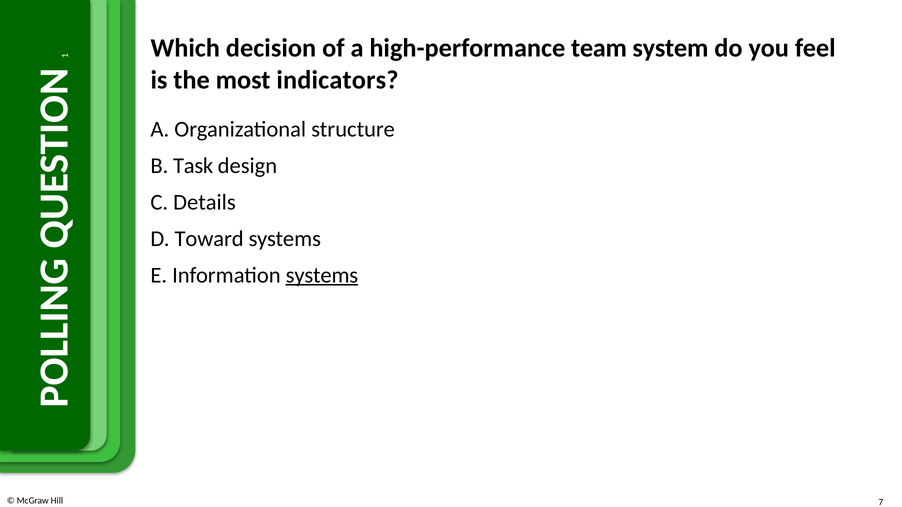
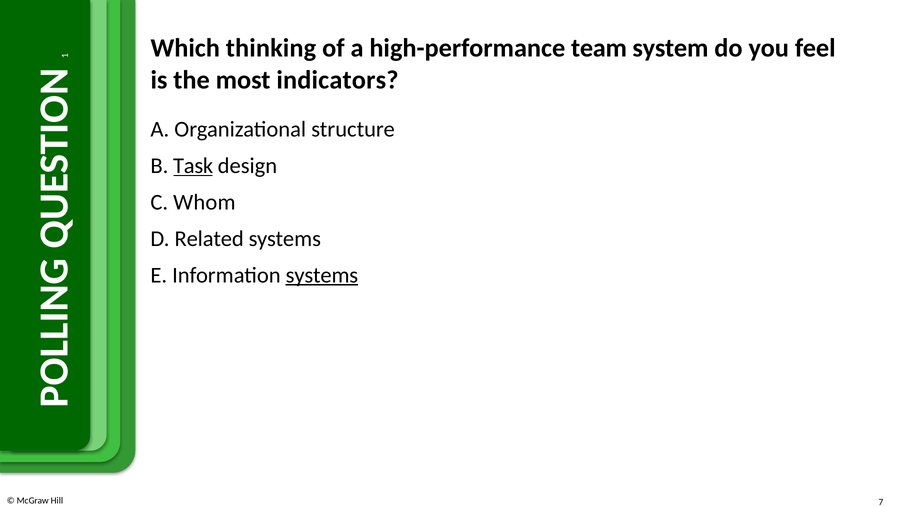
decision: decision -> thinking
Task underline: none -> present
Details: Details -> Whom
Toward: Toward -> Related
